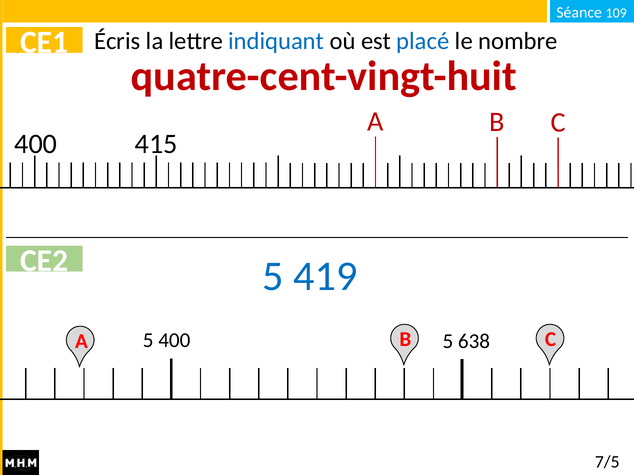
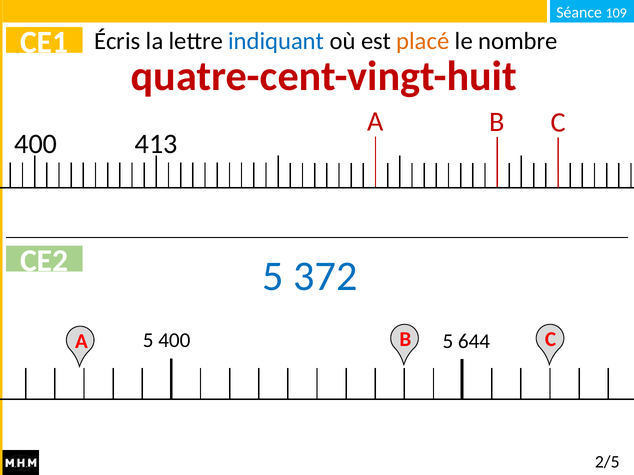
placé colour: blue -> orange
415: 415 -> 413
419: 419 -> 372
638: 638 -> 644
7/5: 7/5 -> 2/5
